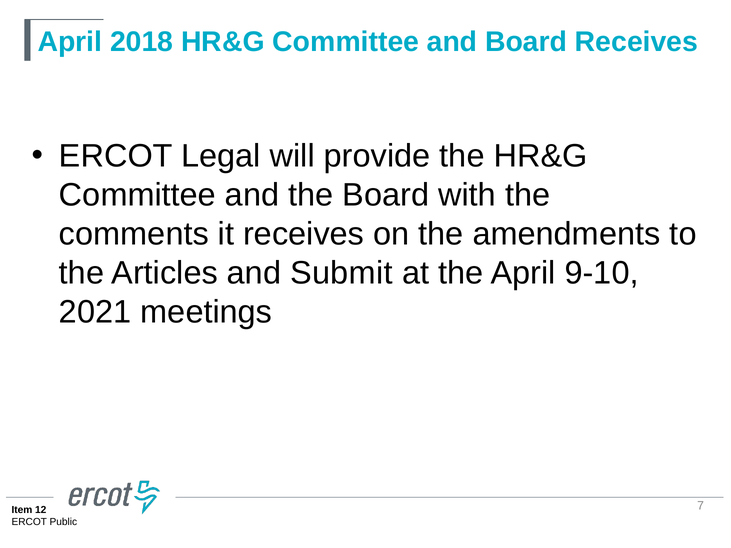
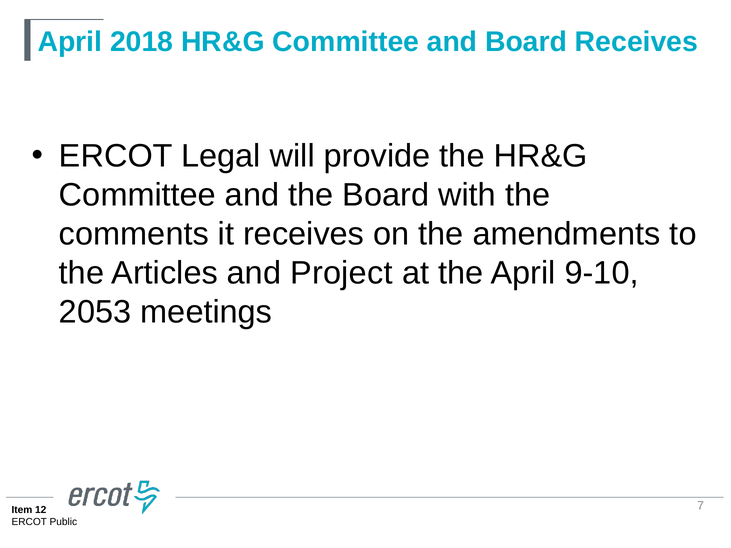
Submit: Submit -> Project
2021: 2021 -> 2053
